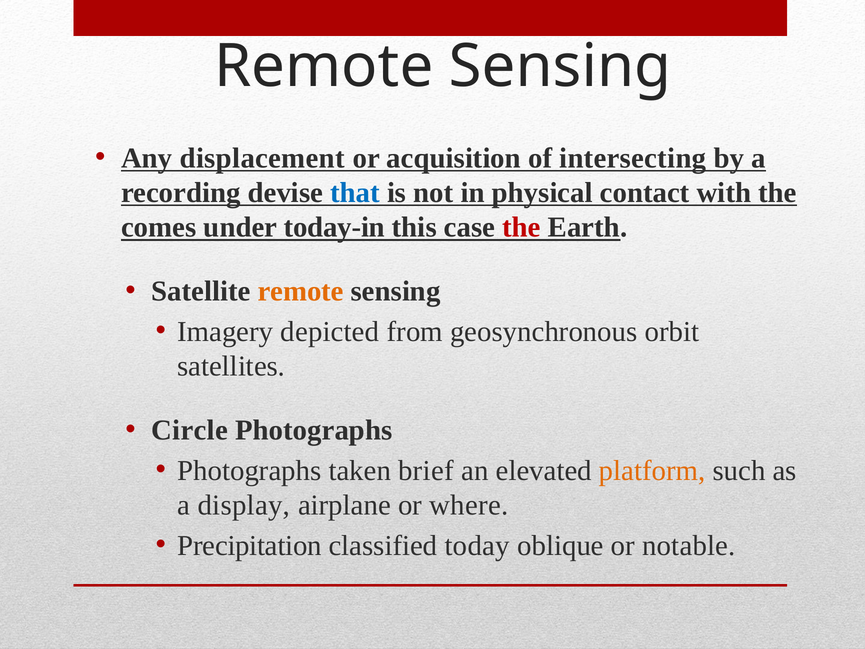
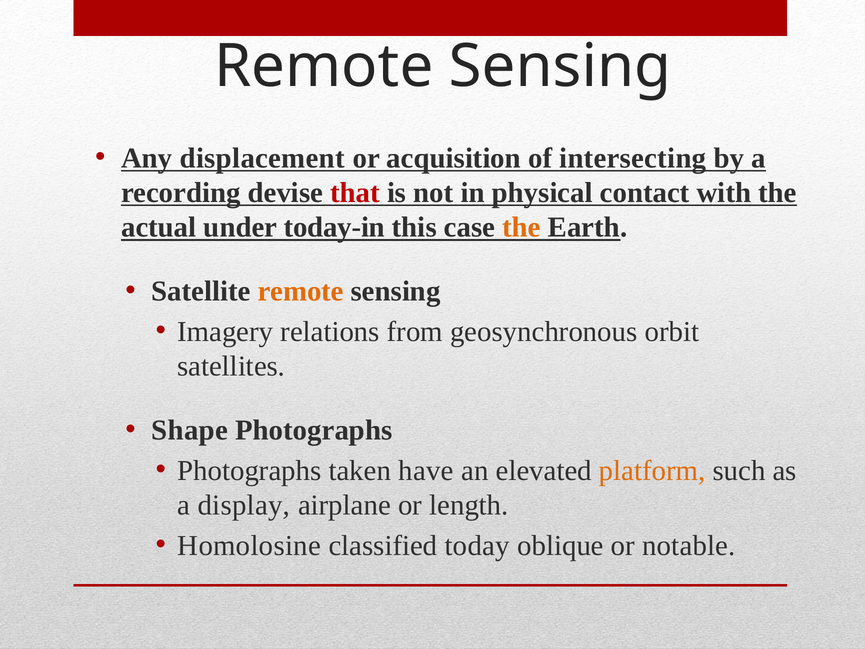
that colour: blue -> red
comes: comes -> actual
the at (521, 227) colour: red -> orange
depicted: depicted -> relations
Circle: Circle -> Shape
brief: brief -> have
where: where -> length
Precipitation: Precipitation -> Homolosine
